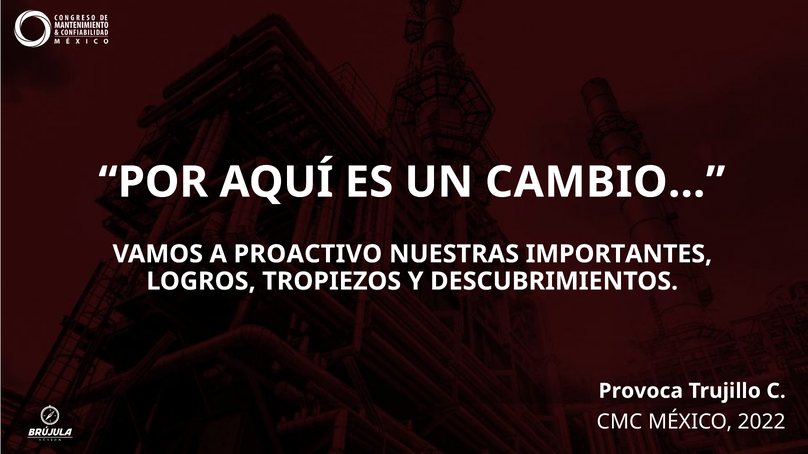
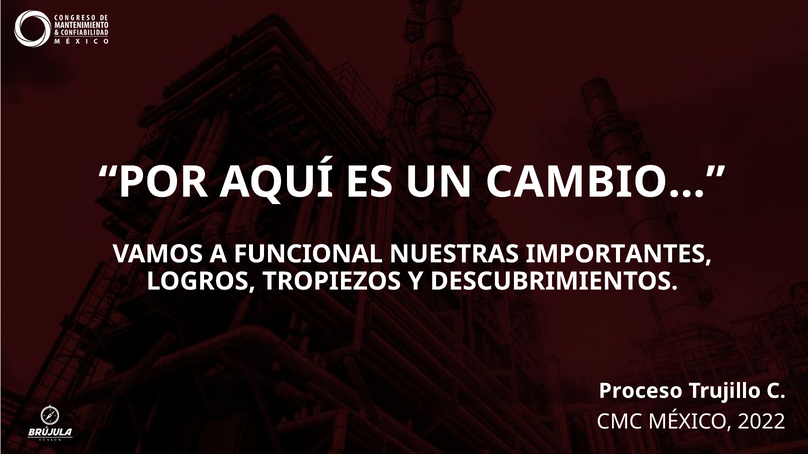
PROACTIVO: PROACTIVO -> FUNCIONAL
Provoca: Provoca -> Proceso
